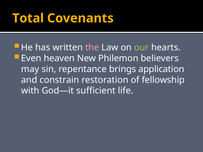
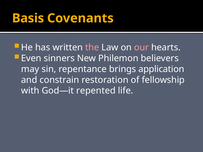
Total: Total -> Basis
our colour: light green -> pink
heaven: heaven -> sinners
sufficient: sufficient -> repented
